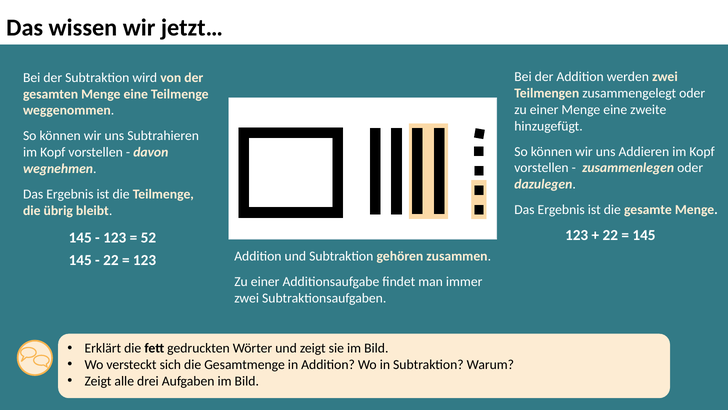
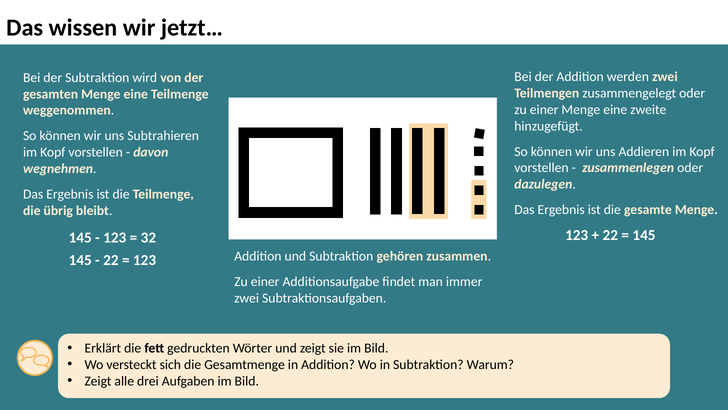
52: 52 -> 32
